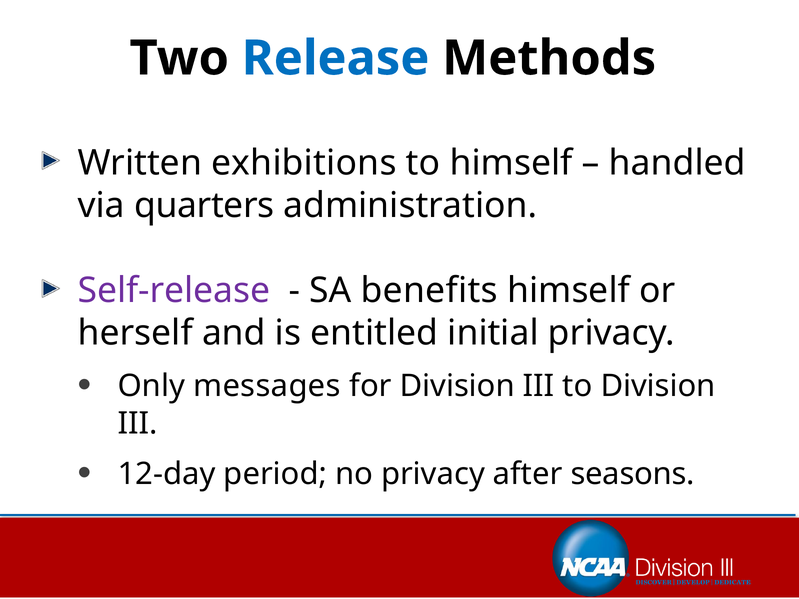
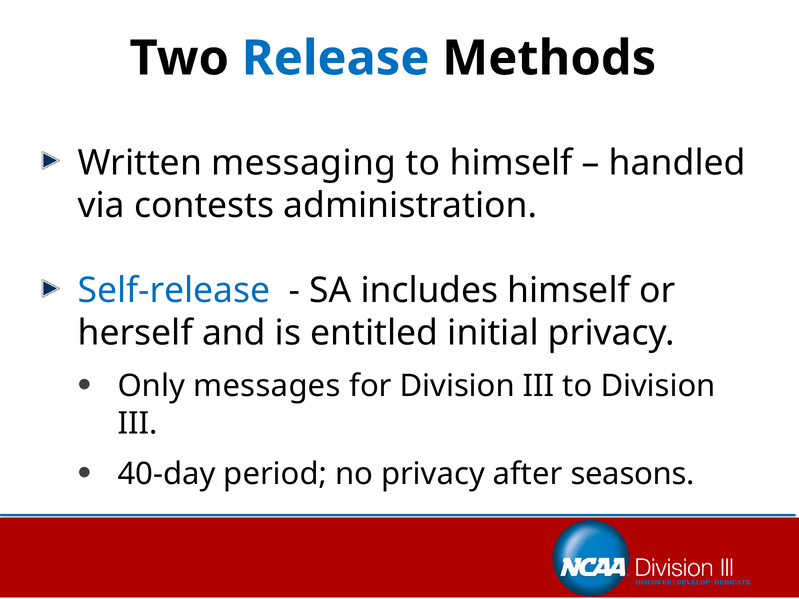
exhibitions: exhibitions -> messaging
quarters: quarters -> contests
Self-release colour: purple -> blue
benefits: benefits -> includes
12-day: 12-day -> 40-day
